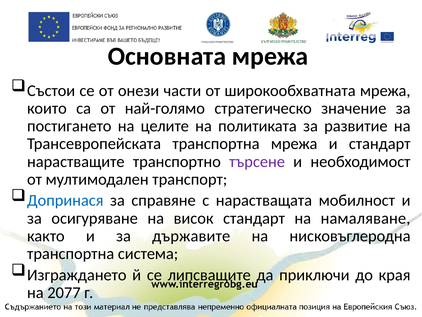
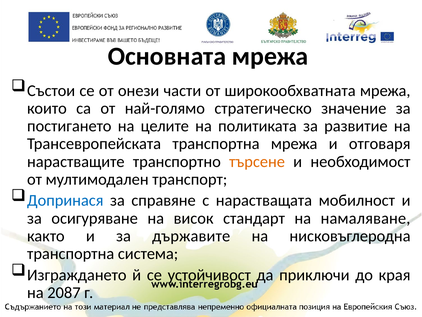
и стандарт: стандарт -> отговаря
търсене colour: purple -> orange
липсващите: липсващите -> устойчивост
2077: 2077 -> 2087
